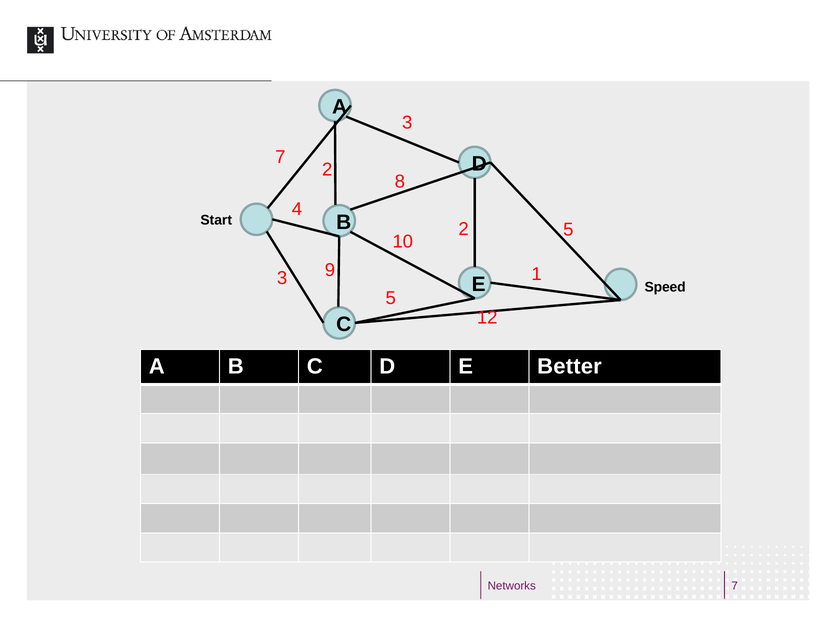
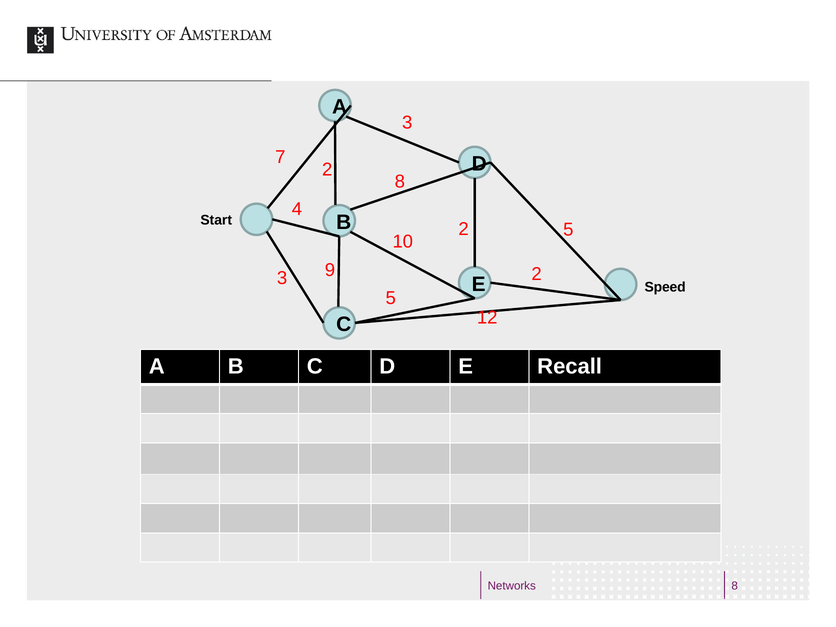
9 1: 1 -> 2
Better: Better -> Recall
Networks 7: 7 -> 8
